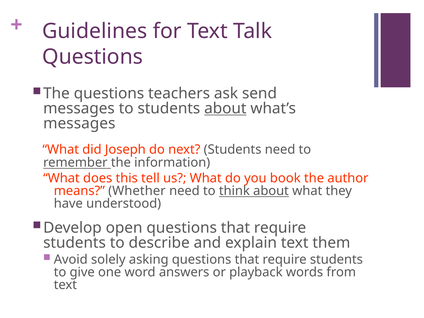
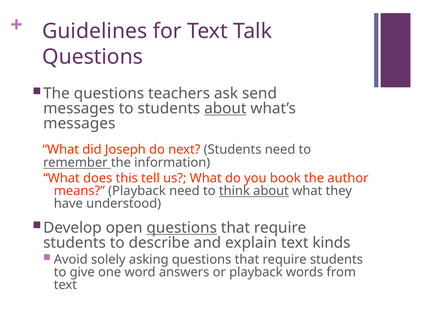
means Whether: Whether -> Playback
questions at (182, 228) underline: none -> present
them: them -> kinds
